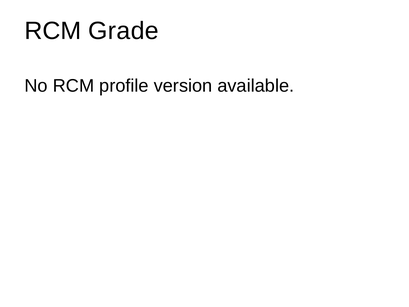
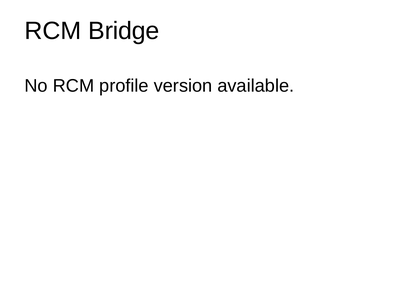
Grade: Grade -> Bridge
